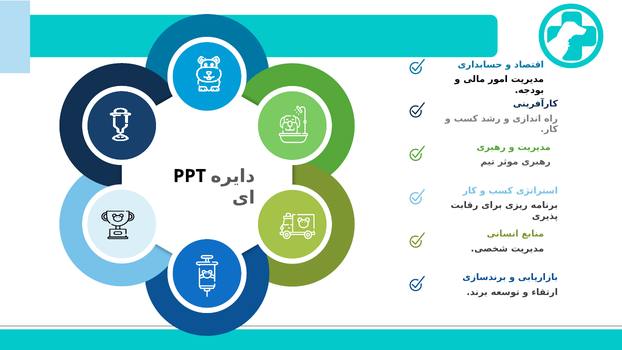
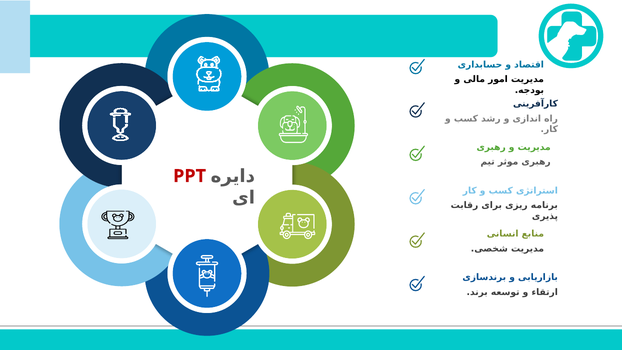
PPT colour: black -> red
